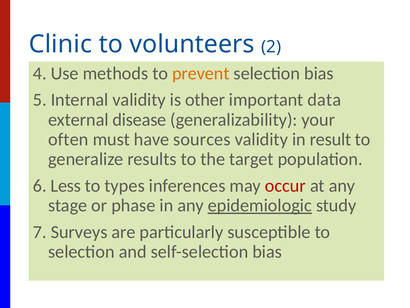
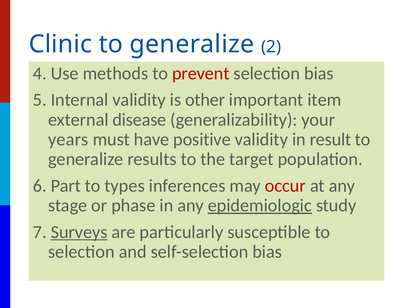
volunteers at (192, 44): volunteers -> generalize
prevent colour: orange -> red
data: data -> item
often: often -> years
sources: sources -> positive
Less: Less -> Part
Surveys underline: none -> present
